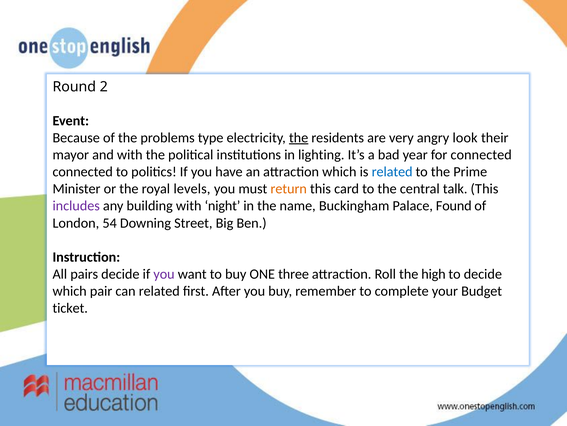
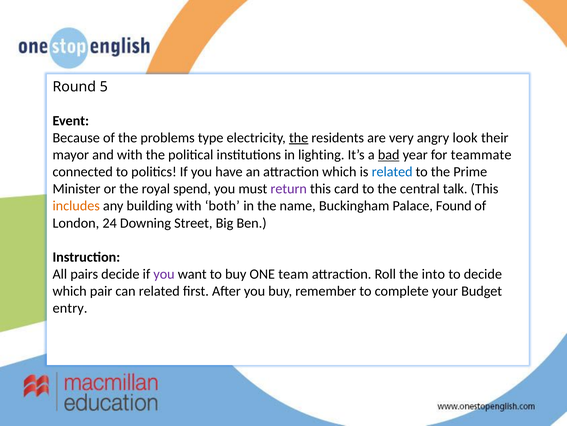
2: 2 -> 5
bad underline: none -> present
for connected: connected -> teammate
levels: levels -> spend
return colour: orange -> purple
includes colour: purple -> orange
night: night -> both
54: 54 -> 24
three: three -> team
high: high -> into
ticket: ticket -> entry
